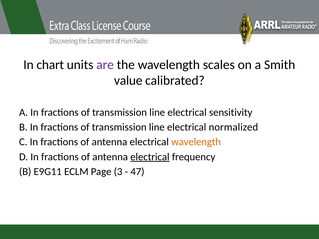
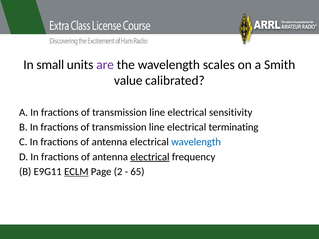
chart: chart -> small
normalized: normalized -> terminating
wavelength at (196, 142) colour: orange -> blue
ECLM underline: none -> present
3: 3 -> 2
47: 47 -> 65
